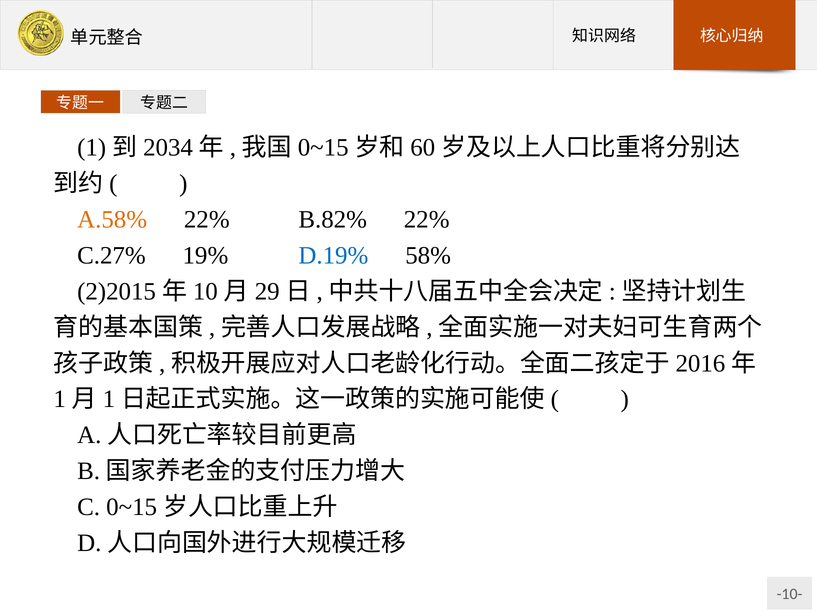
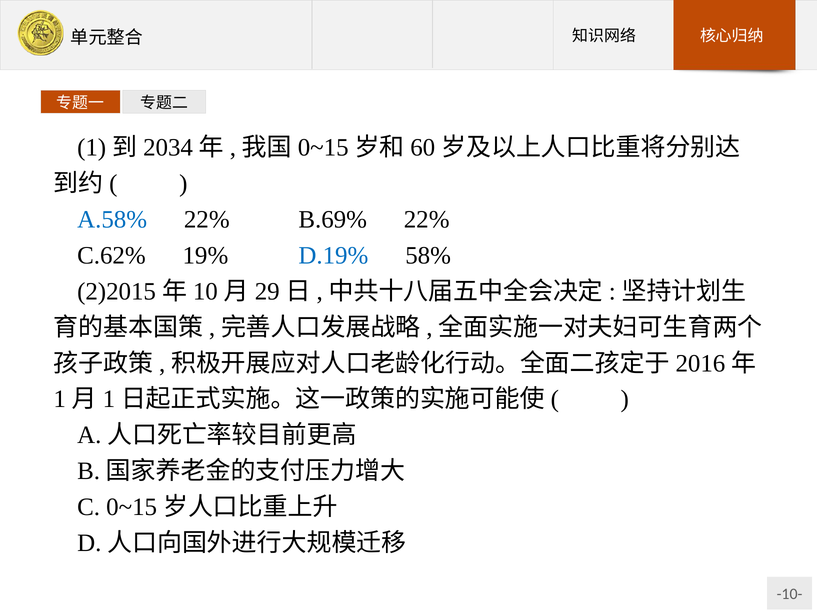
A.58% colour: orange -> blue
B.82%: B.82% -> B.69%
C.27%: C.27% -> C.62%
